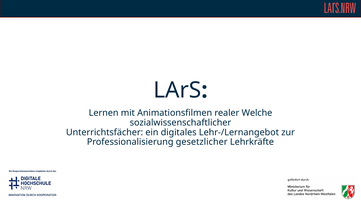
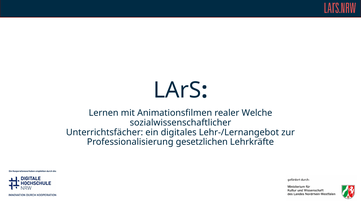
gesetzlicher: gesetzlicher -> gesetzlichen
